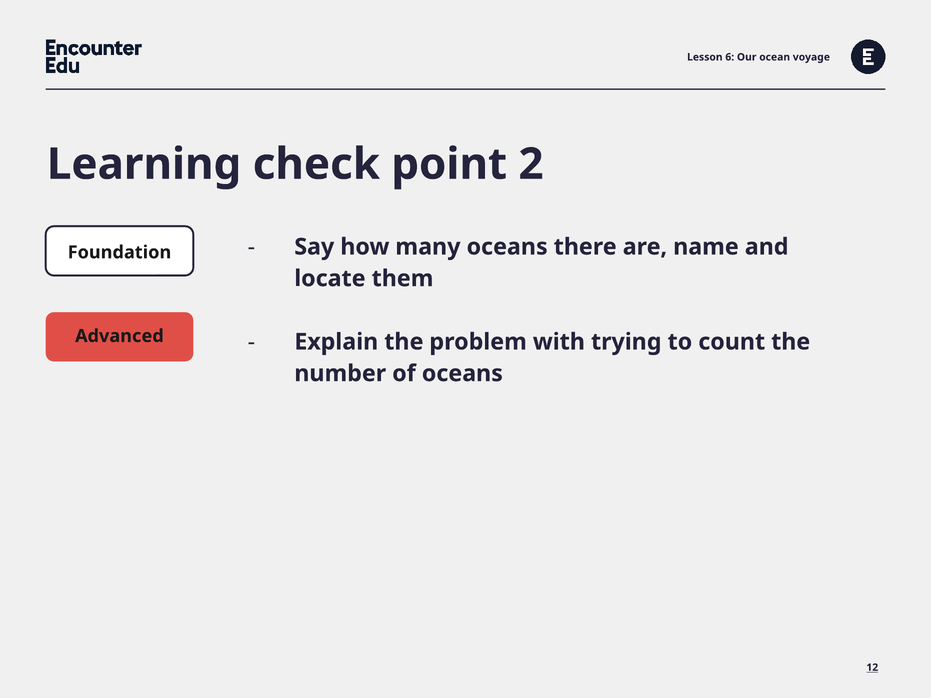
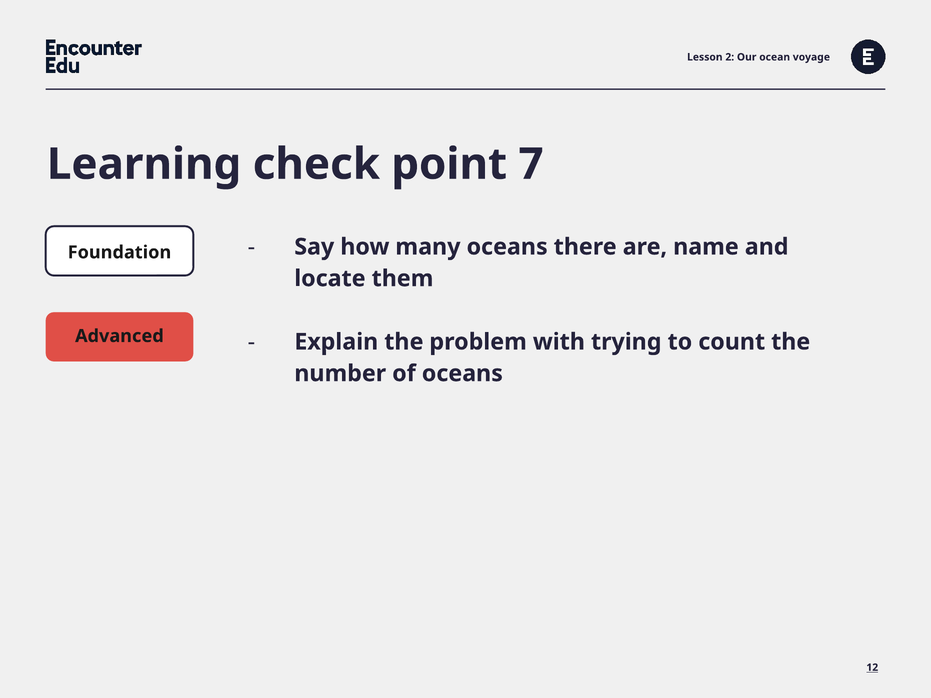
6: 6 -> 2
2: 2 -> 7
